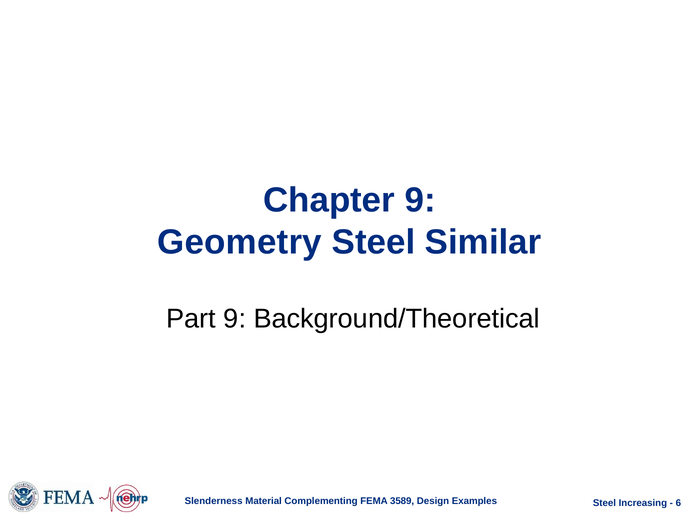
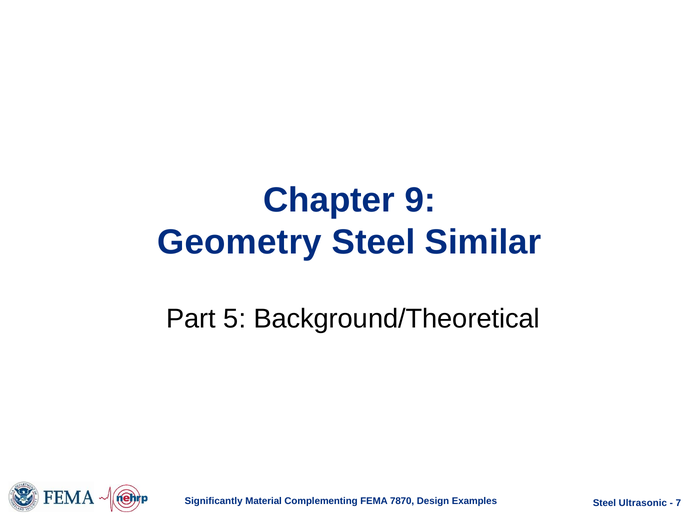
Part 9: 9 -> 5
Slenderness: Slenderness -> Significantly
3589: 3589 -> 7870
Increasing: Increasing -> Ultrasonic
6: 6 -> 7
